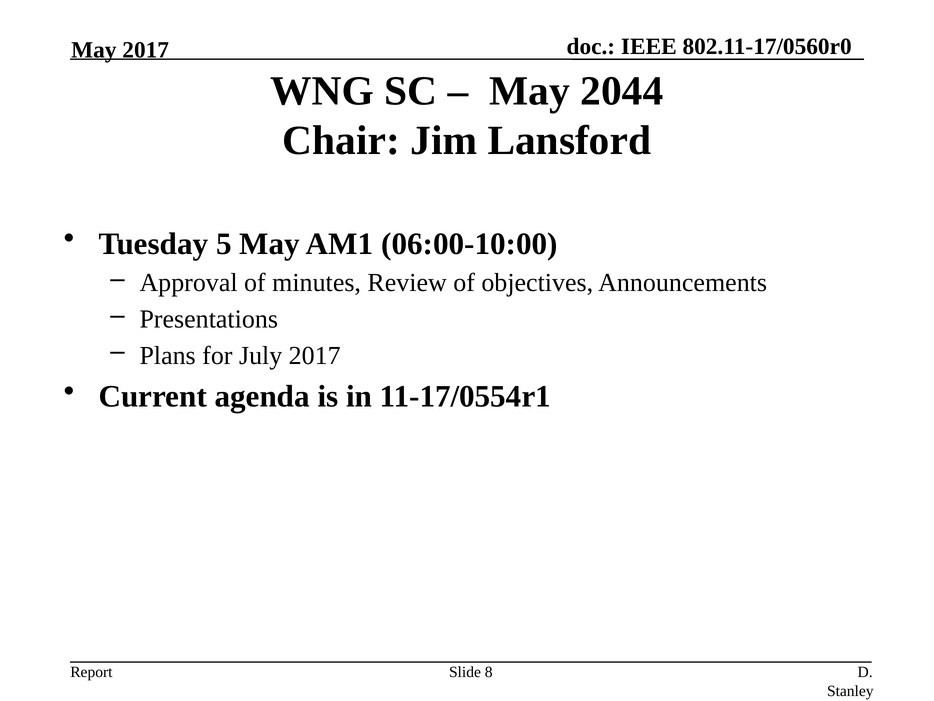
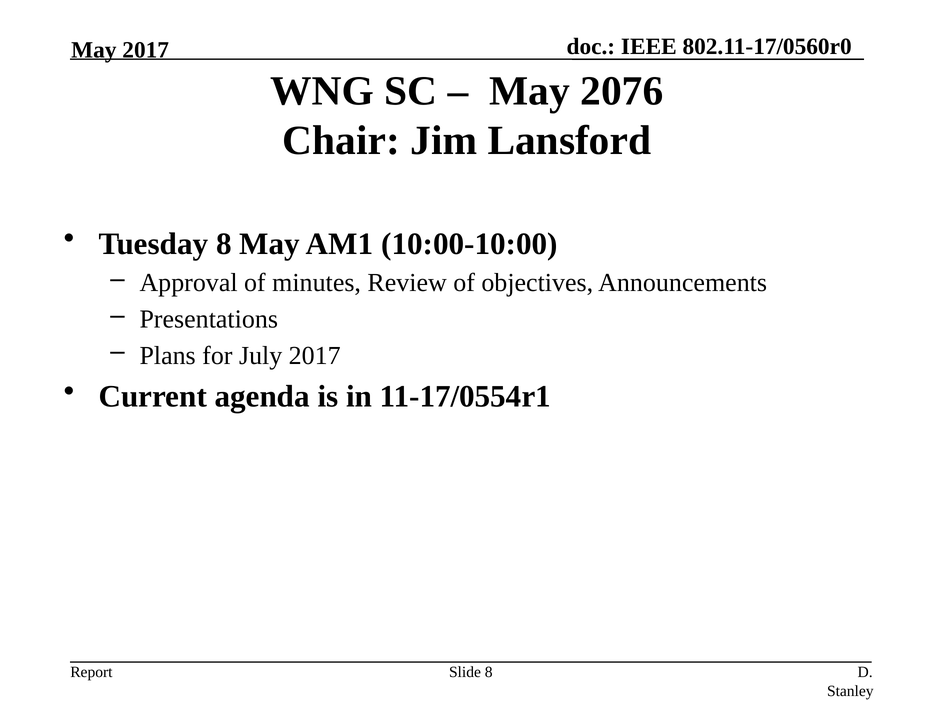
2044: 2044 -> 2076
Tuesday 5: 5 -> 8
06:00-10:00: 06:00-10:00 -> 10:00-10:00
